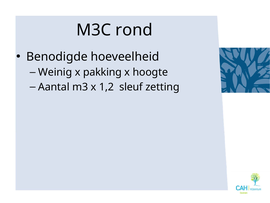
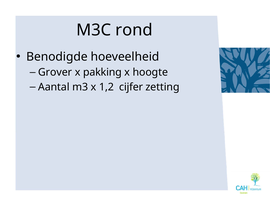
Weinig: Weinig -> Grover
sleuf: sleuf -> cijfer
